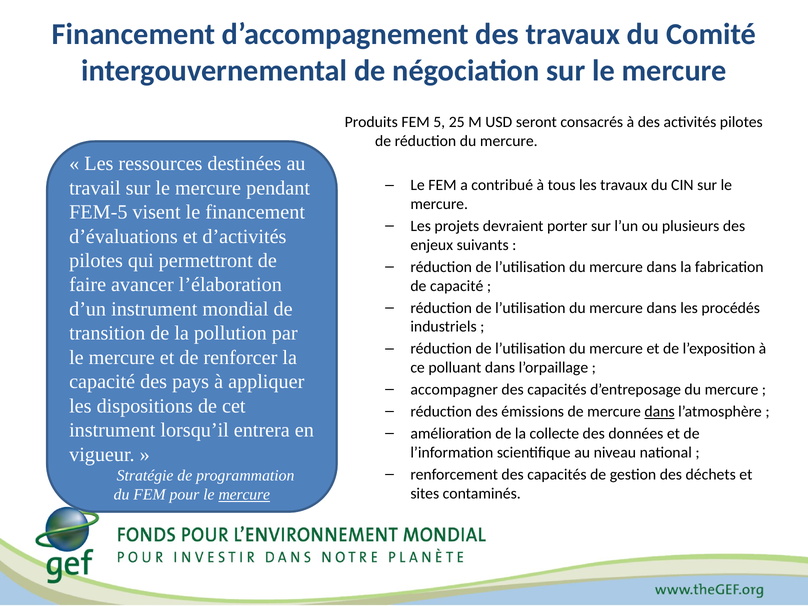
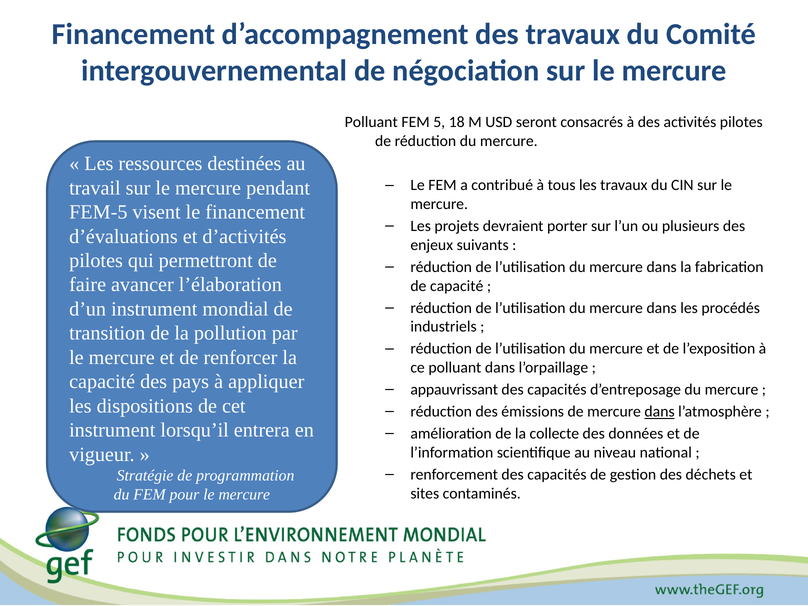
Produits at (371, 122): Produits -> Polluant
25: 25 -> 18
accompagner: accompagner -> appauvrissant
mercure at (244, 495) underline: present -> none
